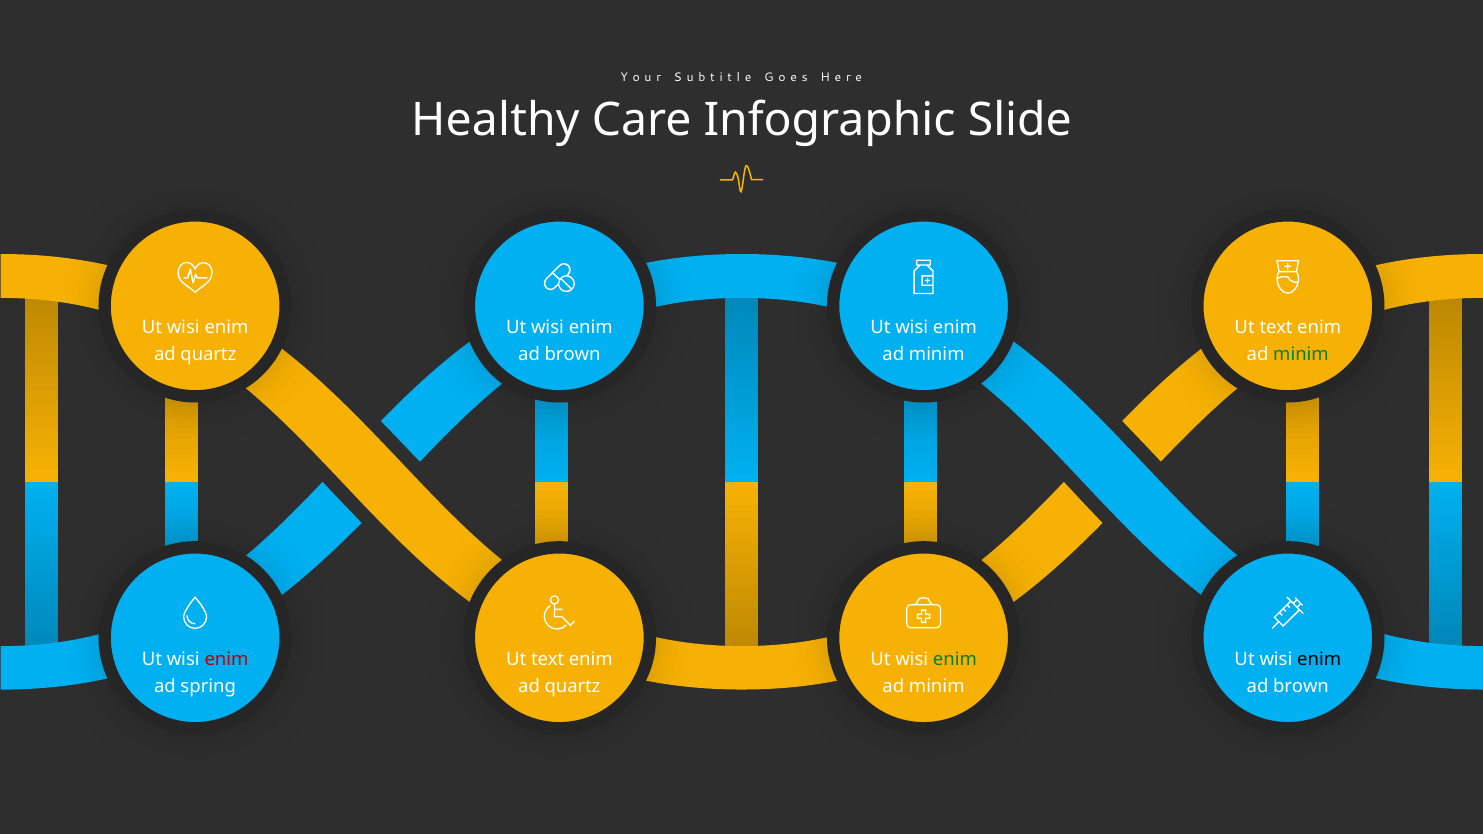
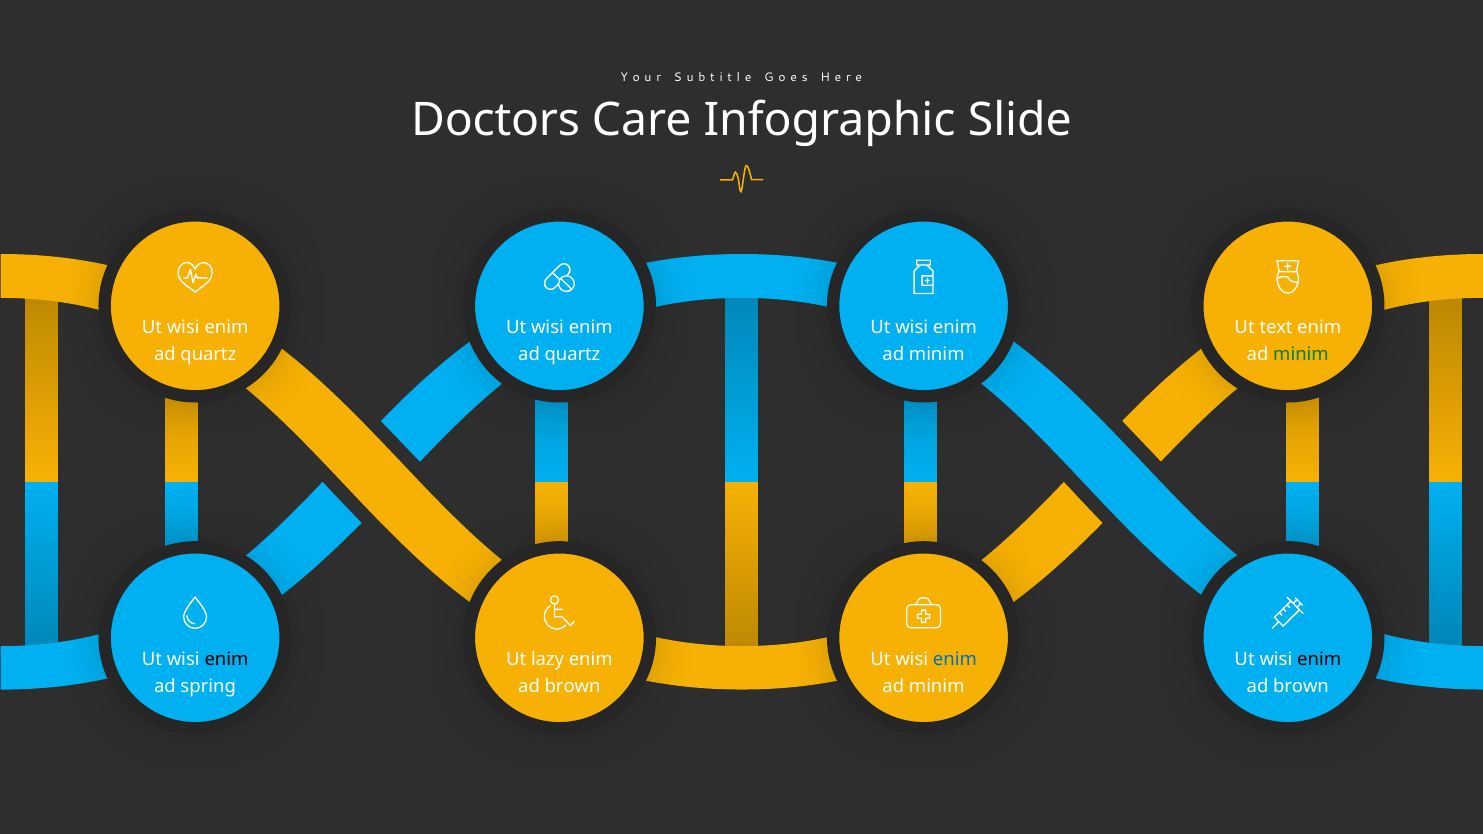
Healthy: Healthy -> Doctors
brown at (573, 354): brown -> quartz
enim at (227, 659) colour: red -> black
text at (548, 659): text -> lazy
enim at (955, 659) colour: green -> blue
quartz at (573, 686): quartz -> brown
